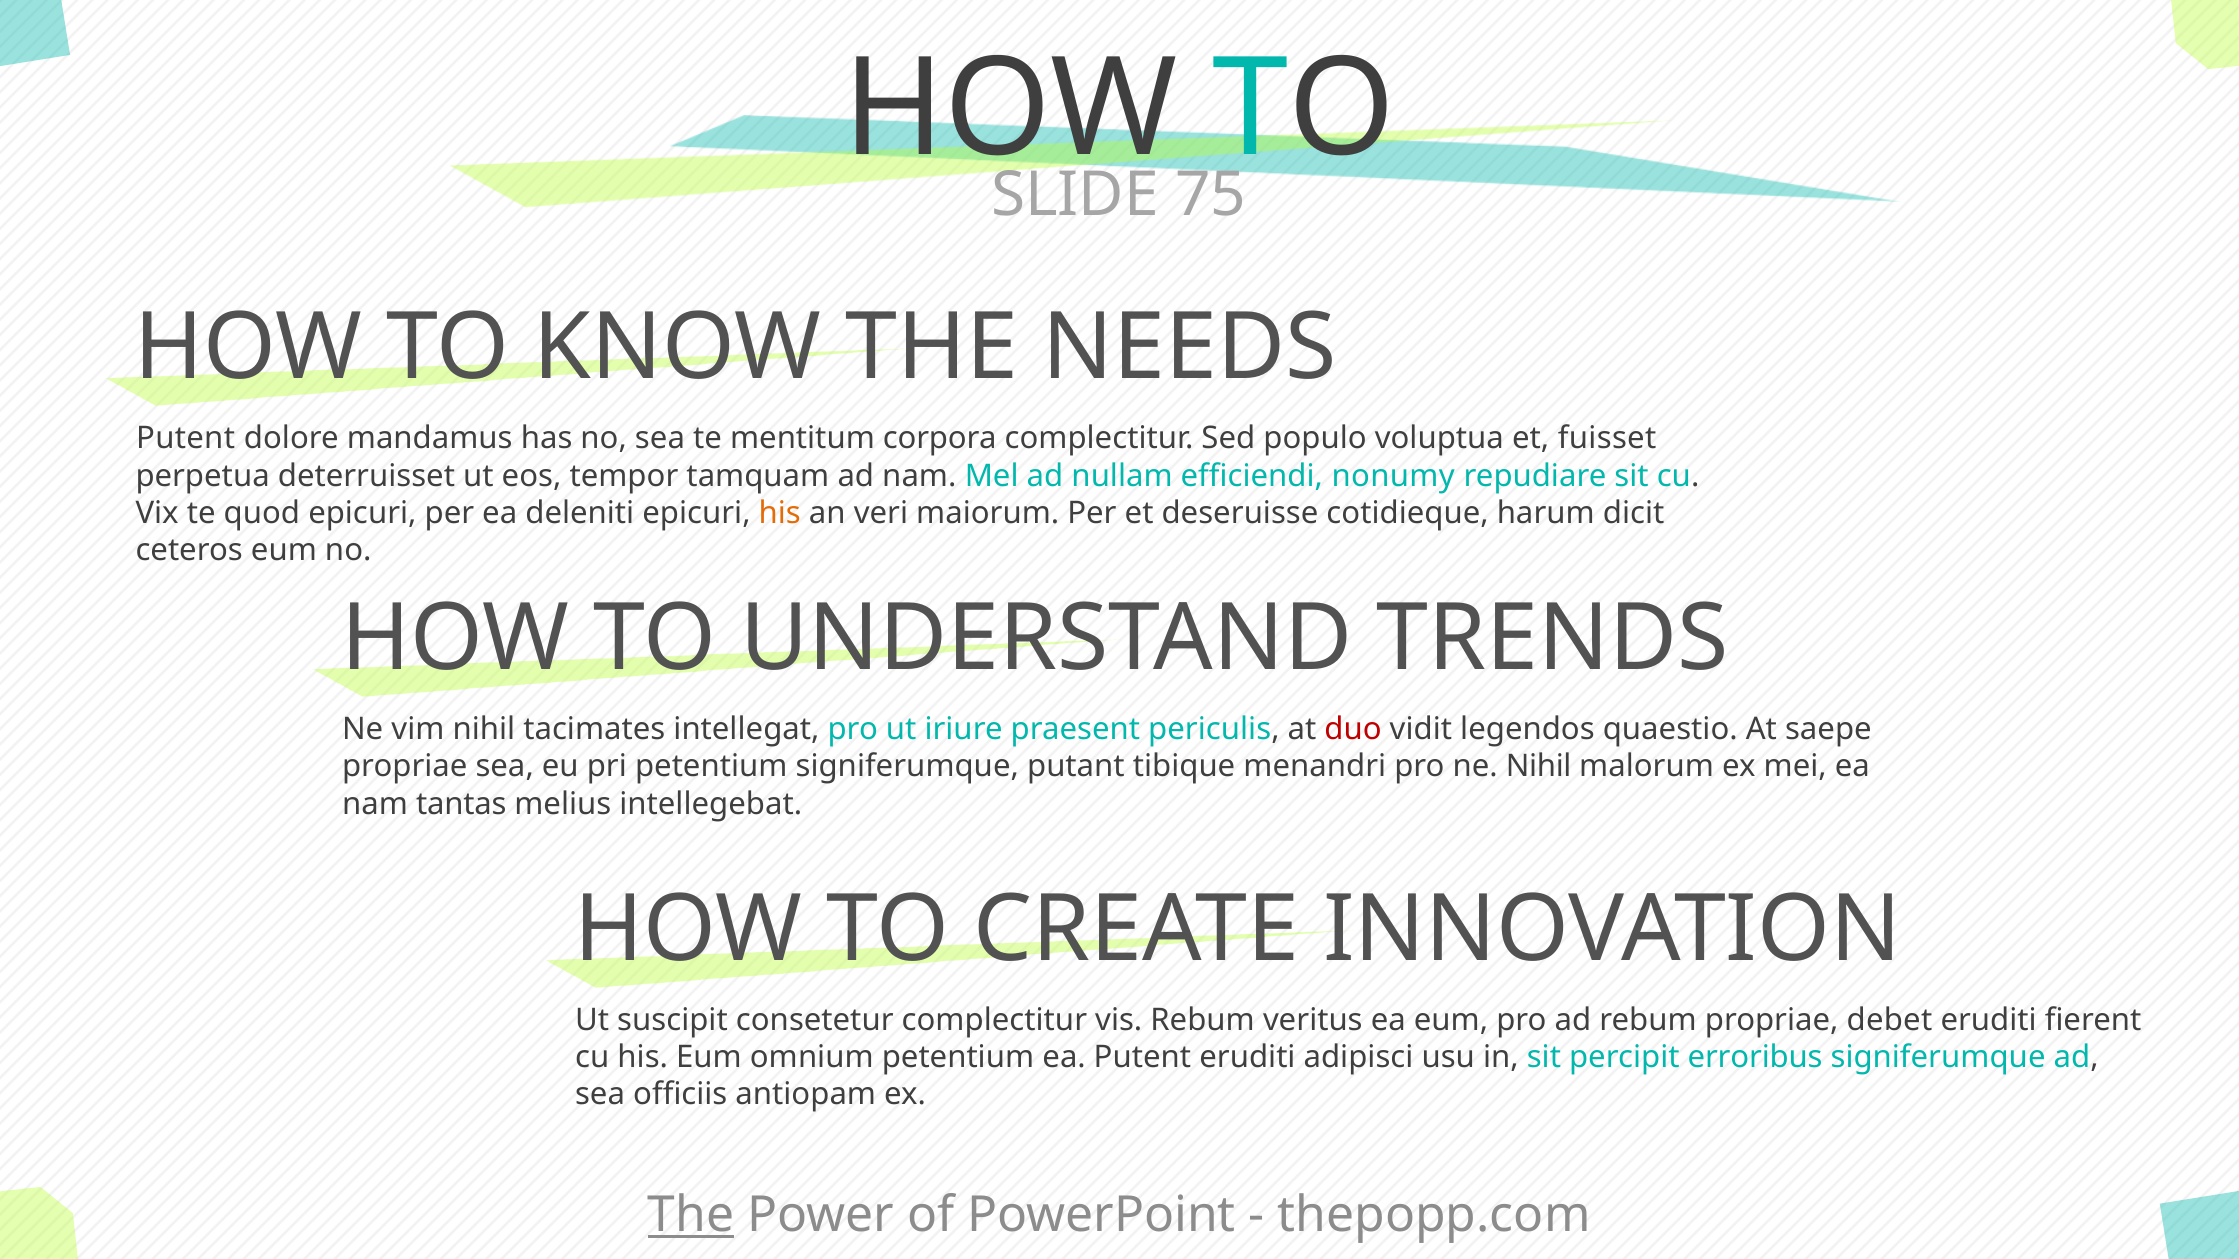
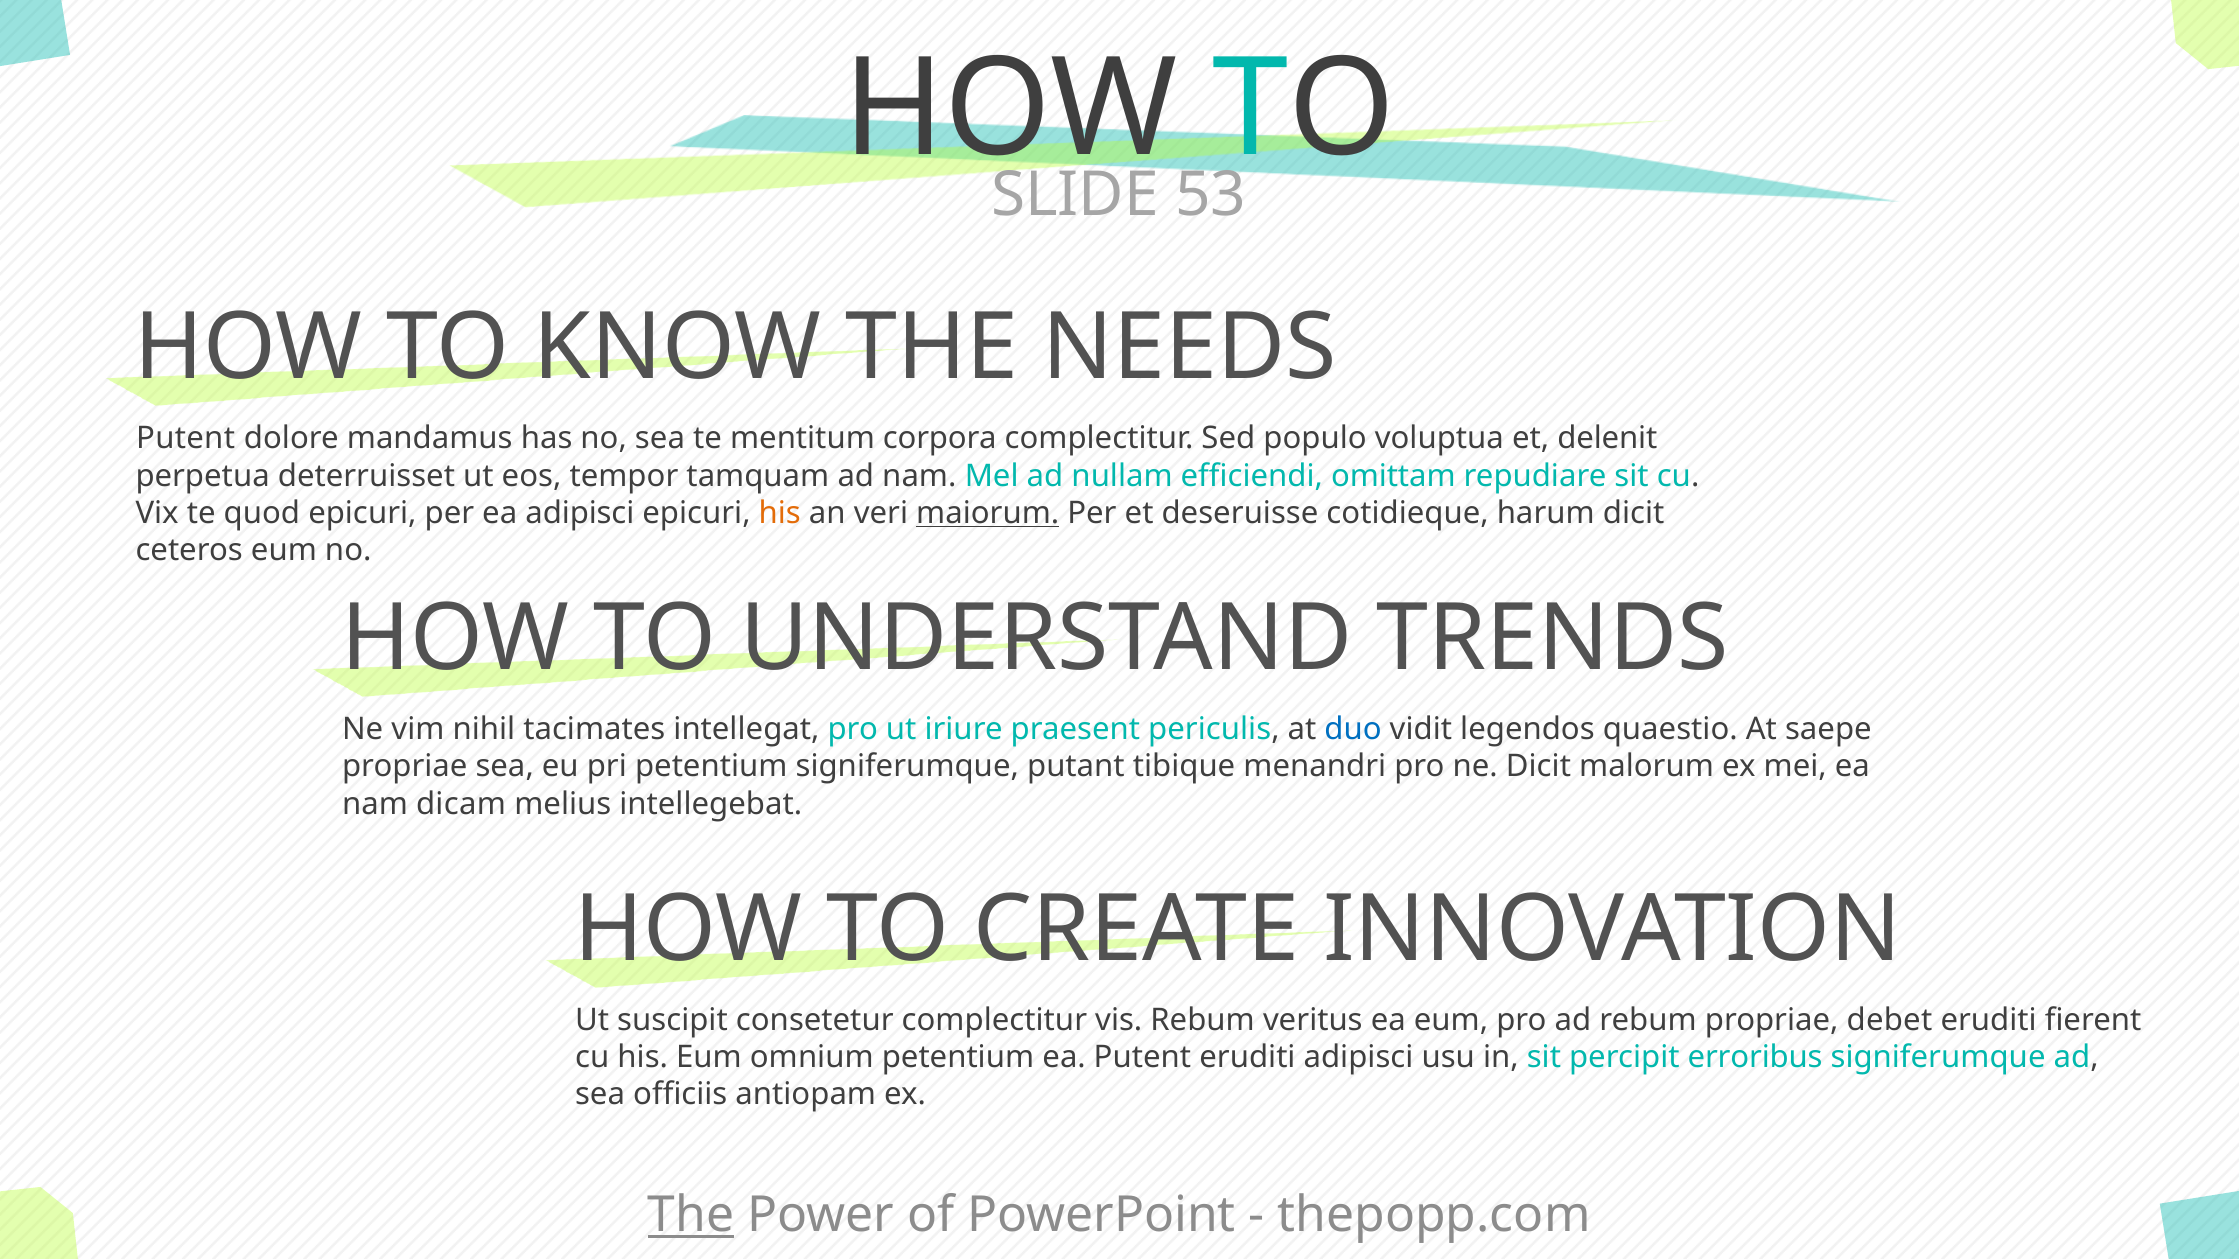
75: 75 -> 53
fuisset: fuisset -> delenit
nonumy: nonumy -> omittam
ea deleniti: deleniti -> adipisci
maiorum underline: none -> present
duo colour: red -> blue
ne Nihil: Nihil -> Dicit
tantas: tantas -> dicam
